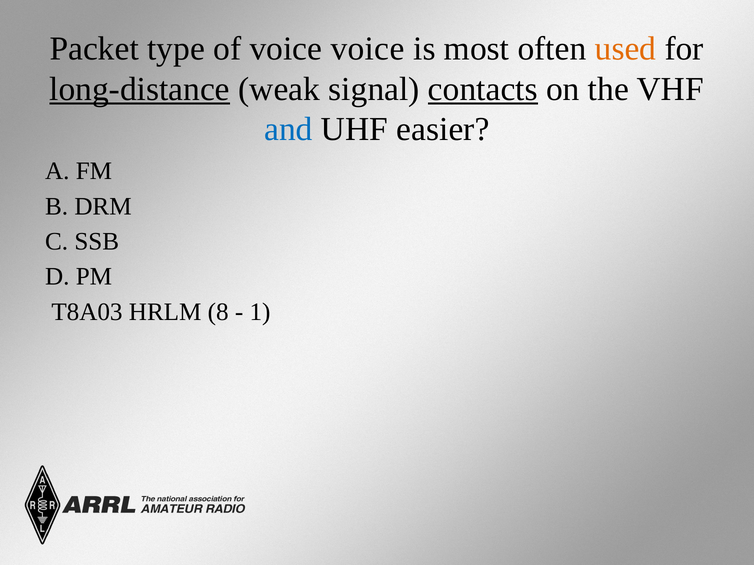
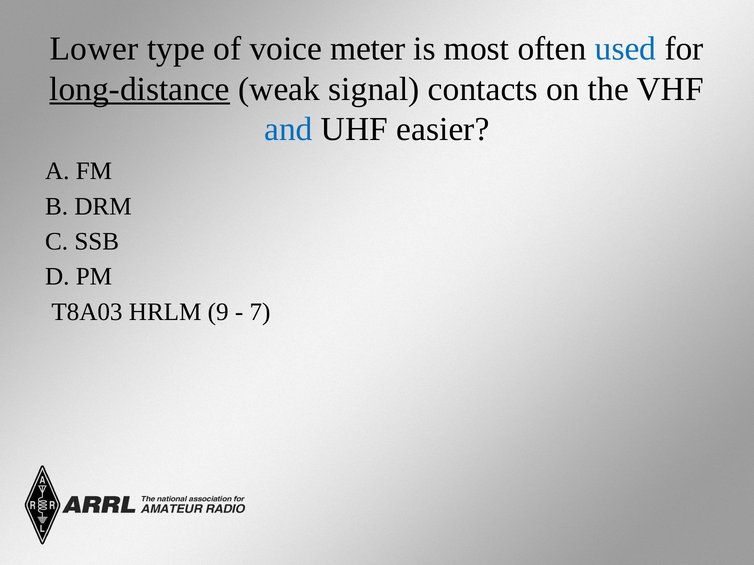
Packet: Packet -> Lower
voice voice: voice -> meter
used colour: orange -> blue
contacts underline: present -> none
8: 8 -> 9
1: 1 -> 7
